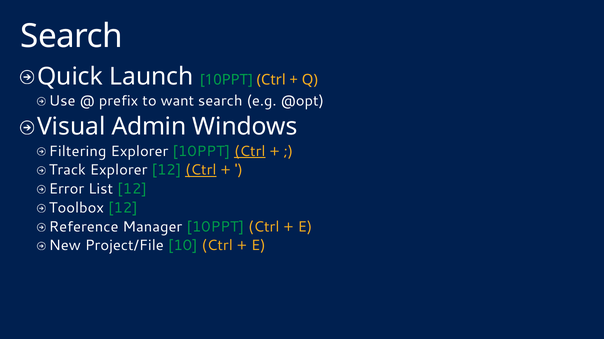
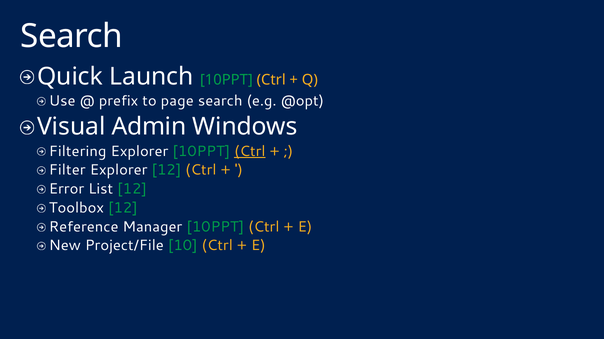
want: want -> page
Track: Track -> Filter
Ctrl at (201, 170) underline: present -> none
